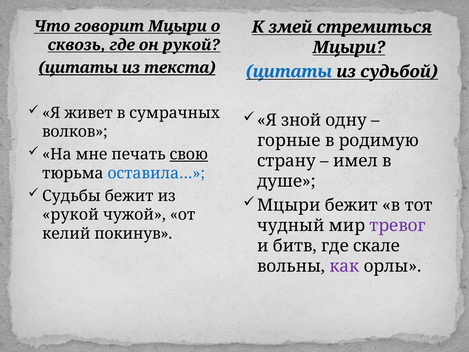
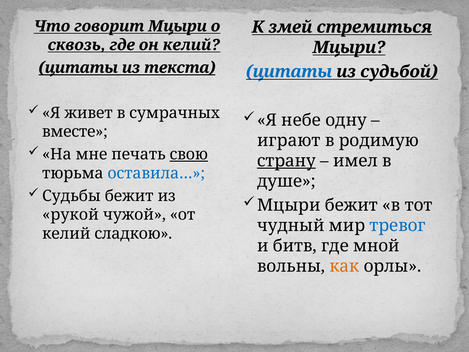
он рукой: рукой -> келий
зной: зной -> небе
волков: волков -> вместе
горные: горные -> играют
страну underline: none -> present
тревог colour: purple -> blue
покинув: покинув -> сладкою
скале: скале -> мной
как colour: purple -> orange
